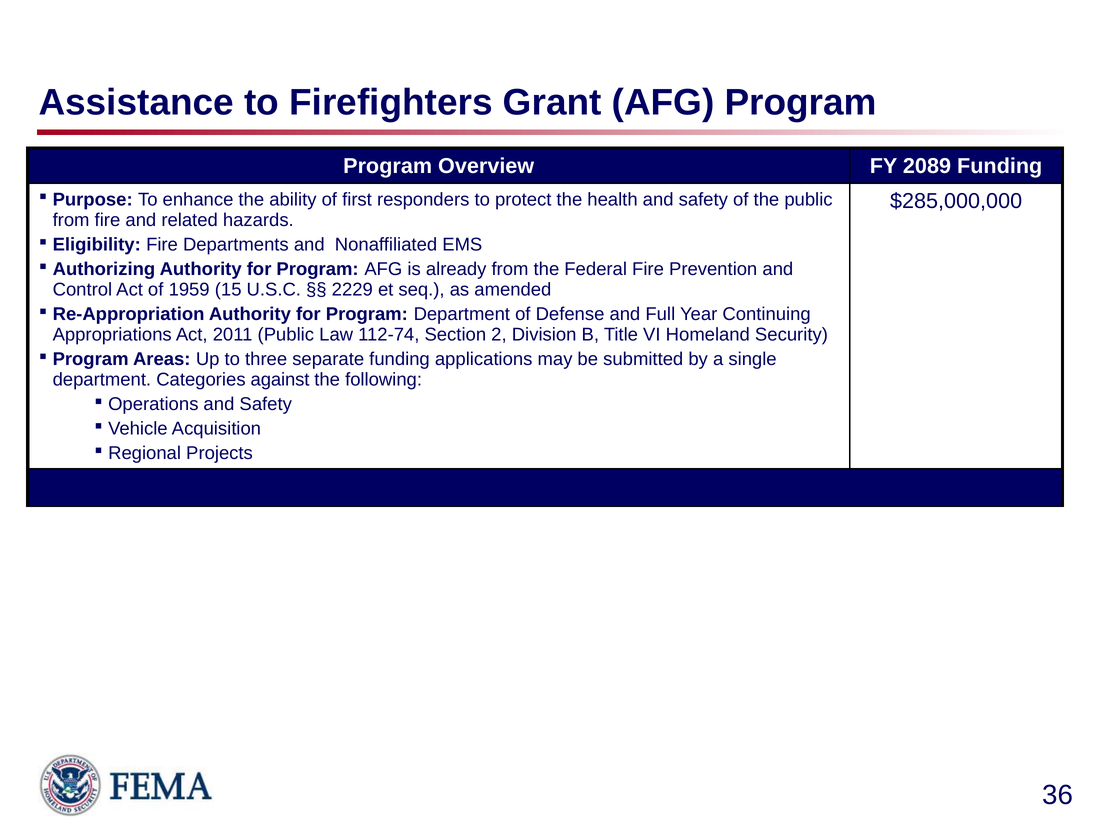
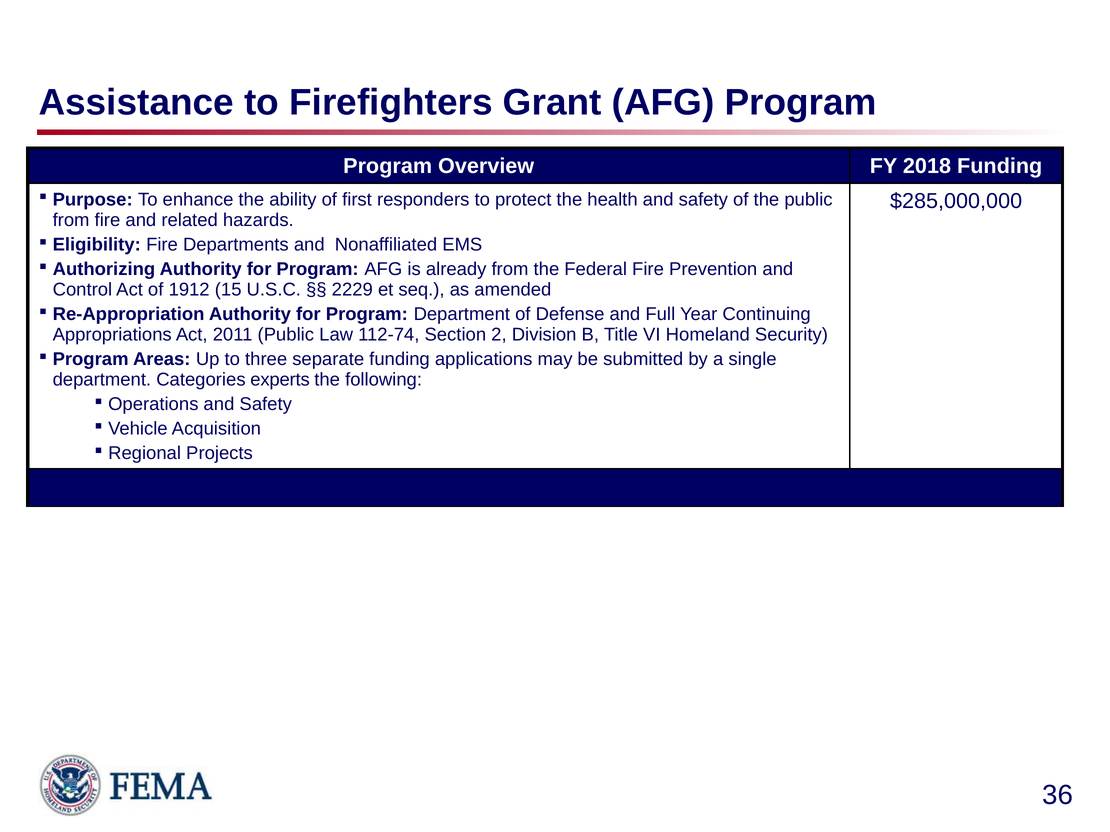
2089: 2089 -> 2018
1959: 1959 -> 1912
against: against -> experts
